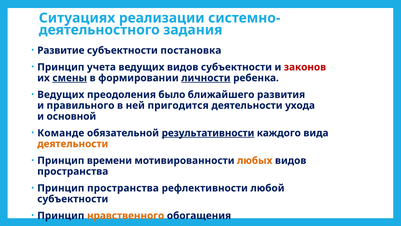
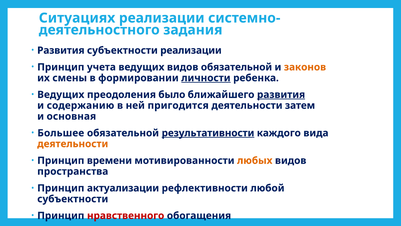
Развитие at (61, 50): Развитие -> Развития
субъектности постановка: постановка -> реализации
видов субъектности: субъектности -> обязательной
законов colour: red -> orange
смены underline: present -> none
развития at (281, 94) underline: none -> present
правильного: правильного -> содержанию
ухода: ухода -> затем
основной: основной -> основная
Команде: Команде -> Большее
Принцип пространства: пространства -> актуализации
нравственного colour: orange -> red
